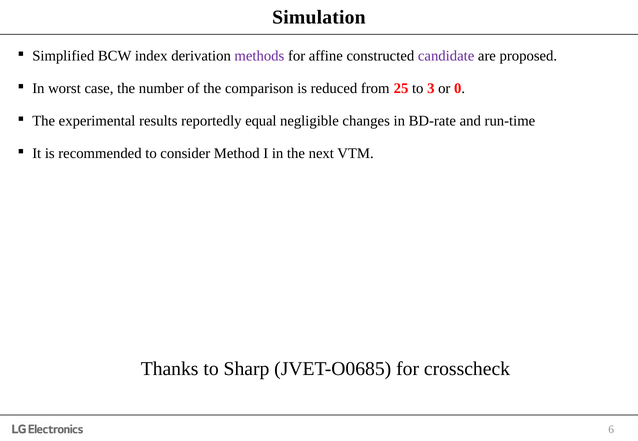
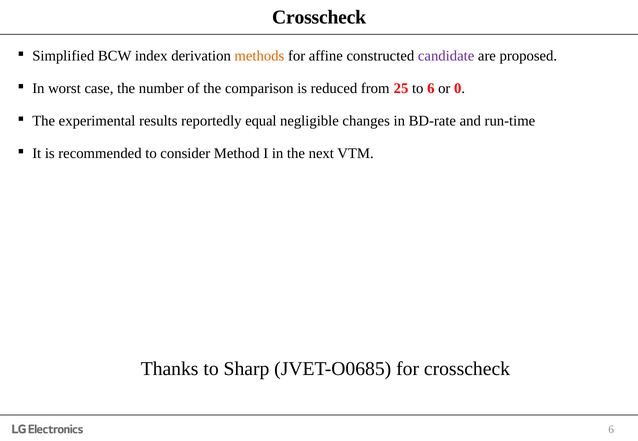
Simulation at (319, 17): Simulation -> Crosscheck
methods colour: purple -> orange
to 3: 3 -> 6
